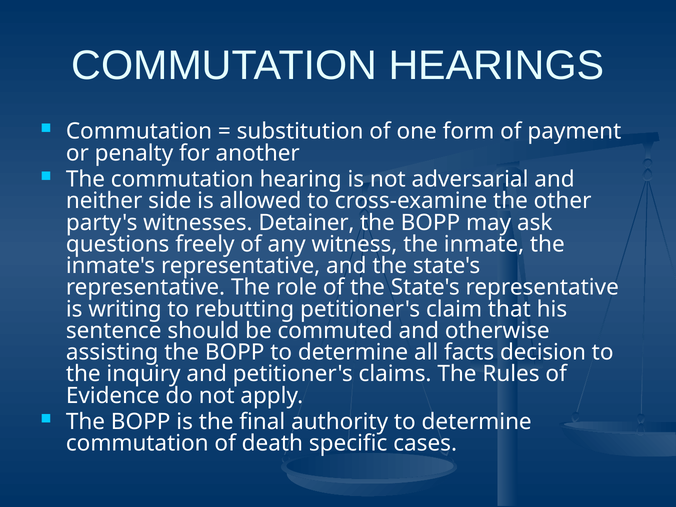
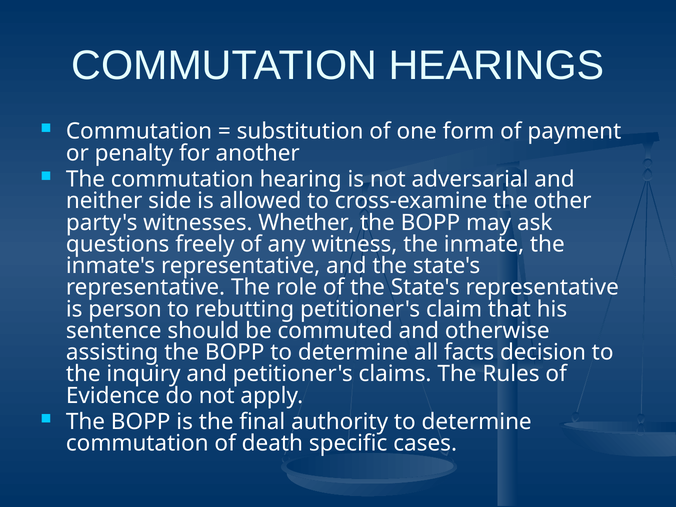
Detainer: Detainer -> Whether
writing: writing -> person
